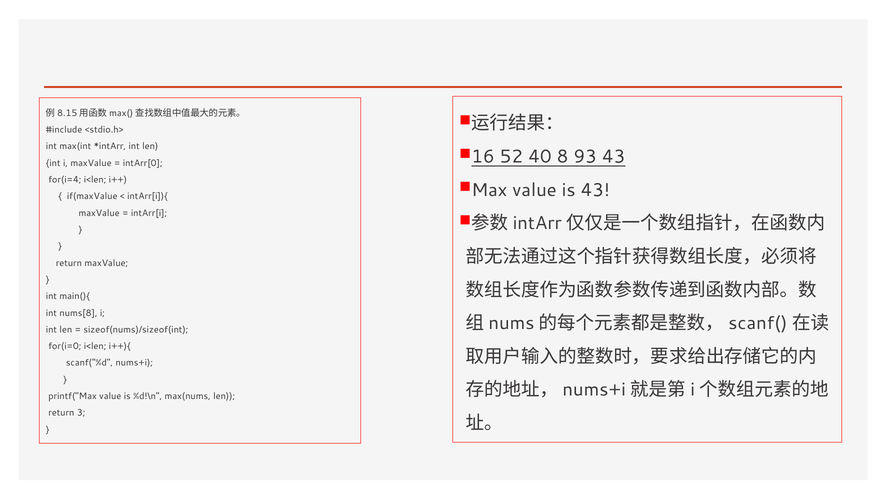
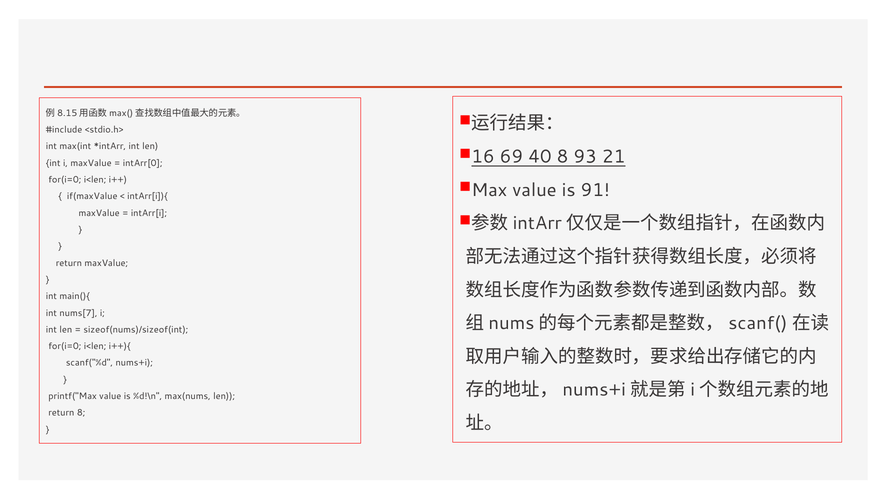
52: 52 -> 69
93 43: 43 -> 21
for(i=4 at (65, 179): for(i=4 -> for(i=0
is 43: 43 -> 91
nums[8: nums[8 -> nums[7
return 3: 3 -> 8
